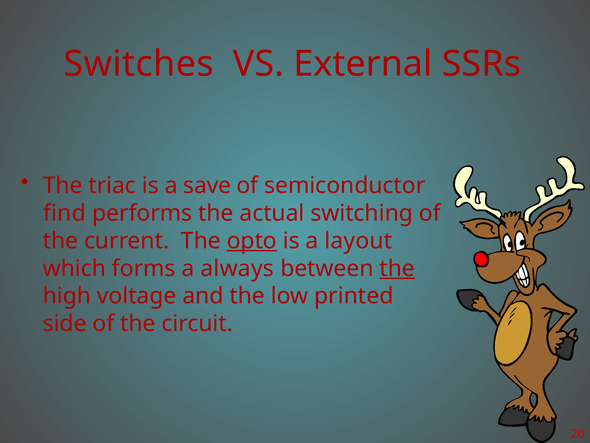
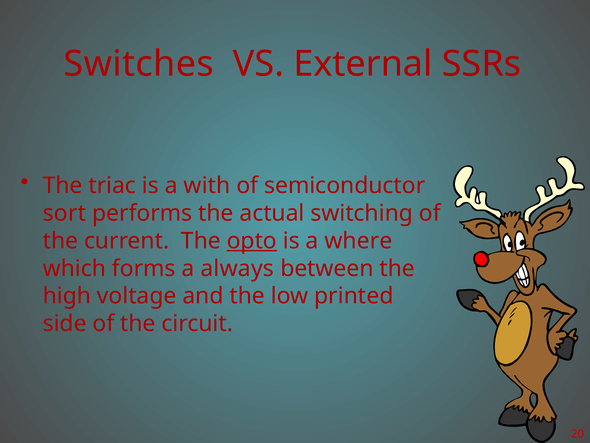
save: save -> with
find: find -> sort
layout: layout -> where
the at (397, 268) underline: present -> none
